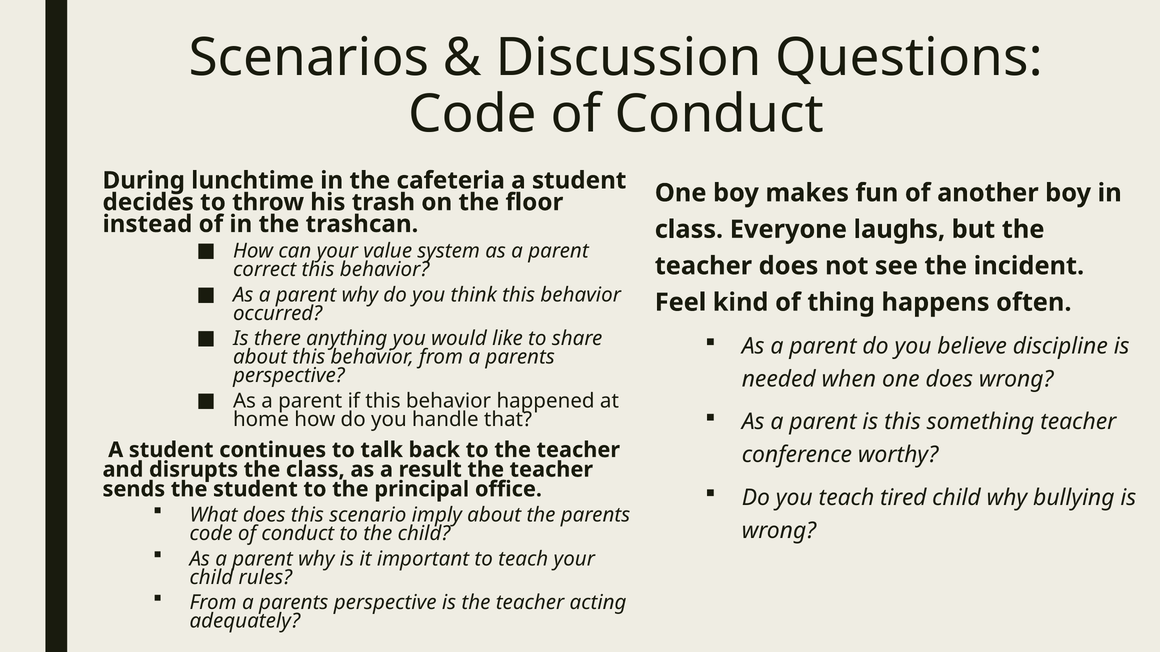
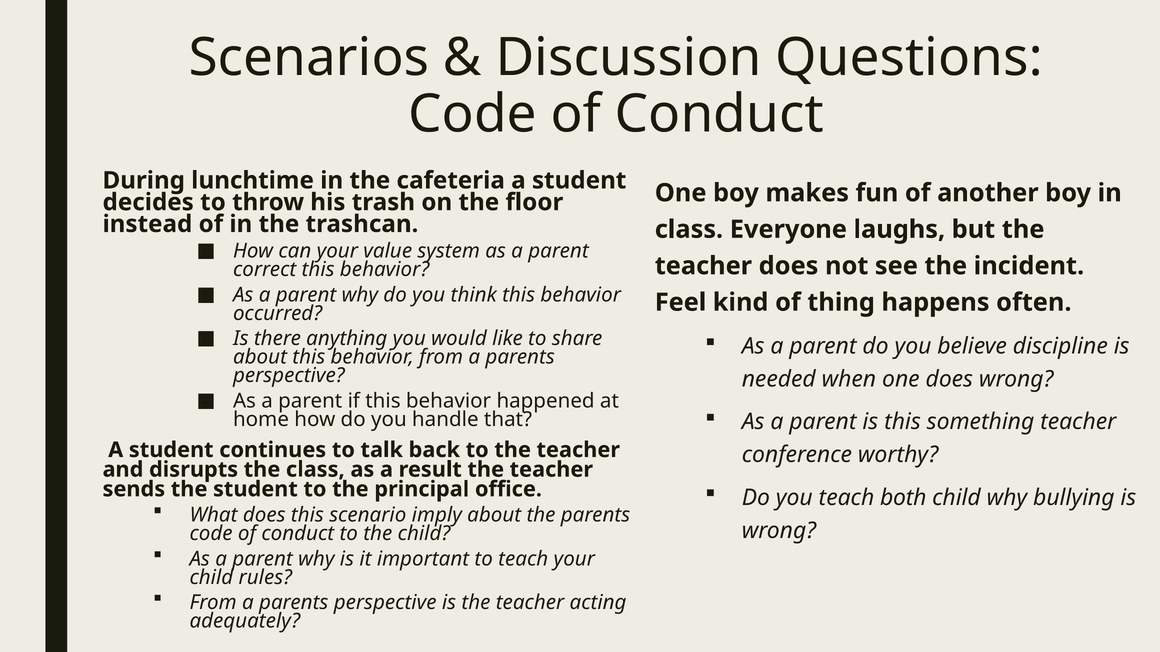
tired: tired -> both
